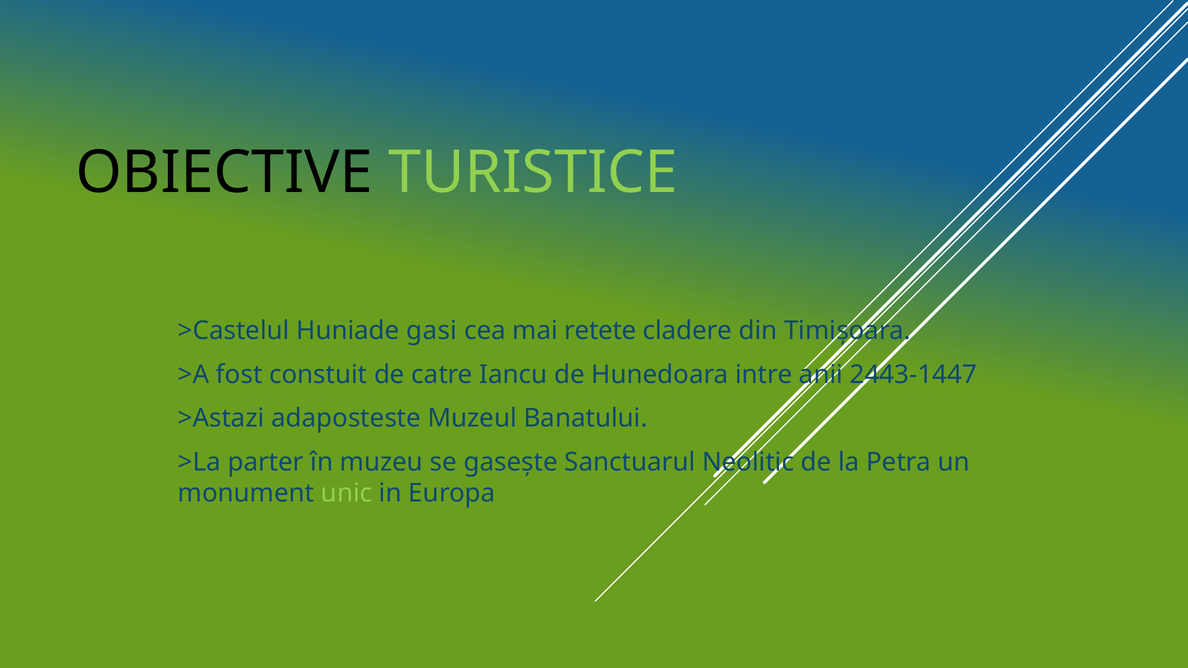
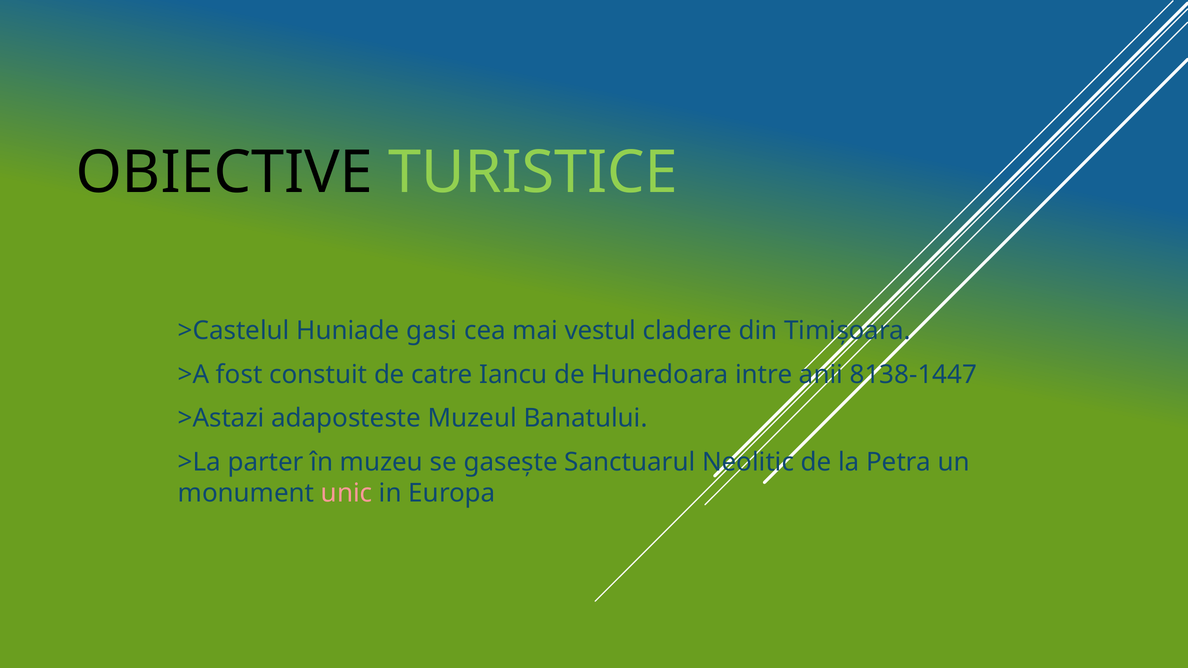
retete: retete -> vestul
2443-1447: 2443-1447 -> 8138-1447
unic colour: light green -> pink
